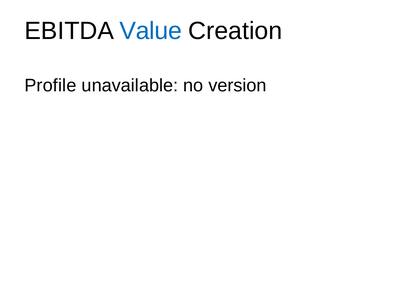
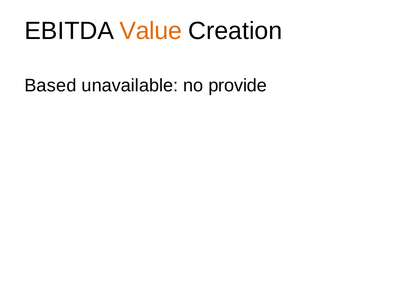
Value colour: blue -> orange
Profile: Profile -> Based
version: version -> provide
